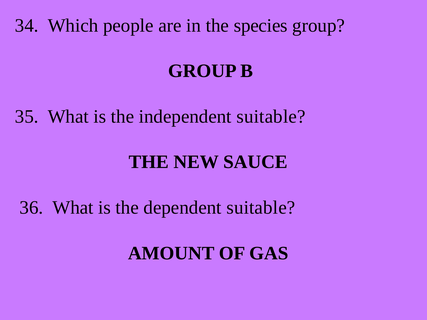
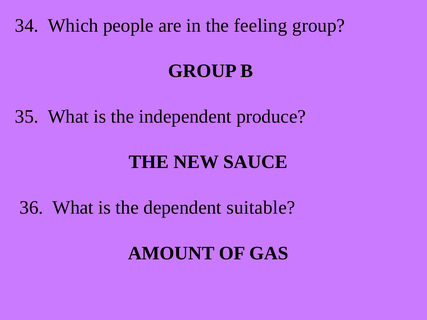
species: species -> feeling
independent suitable: suitable -> produce
